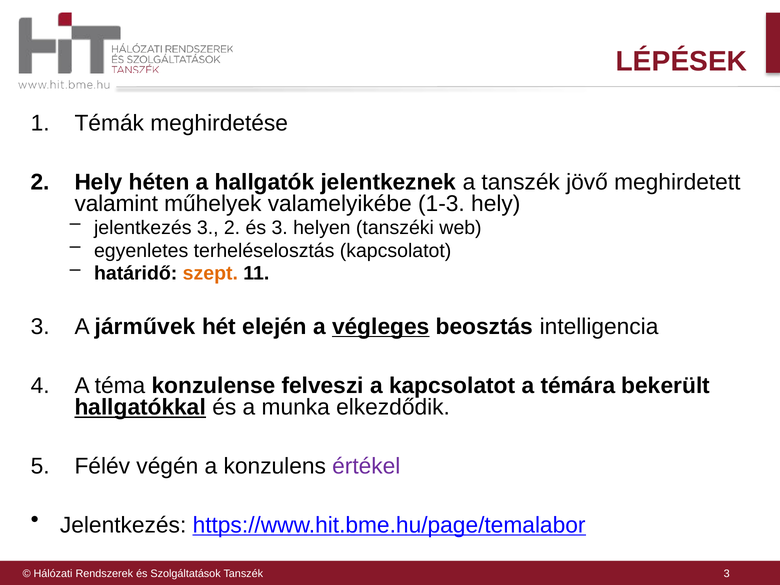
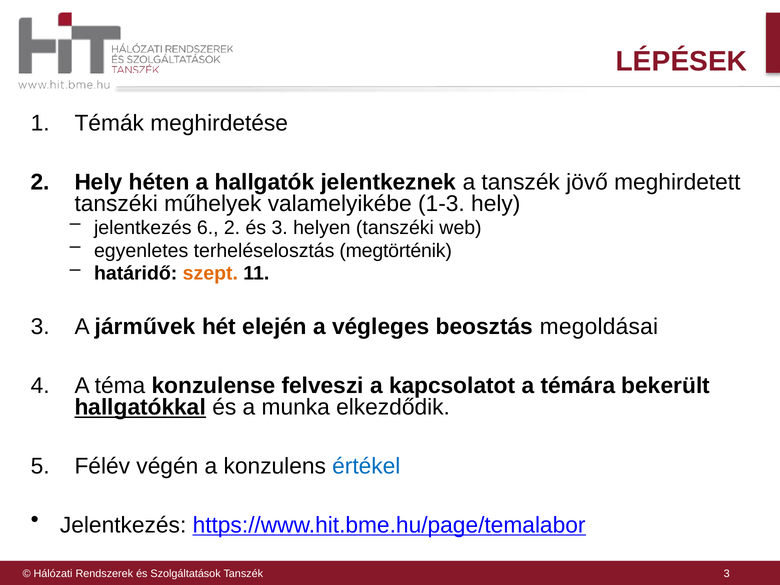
valamint at (116, 204): valamint -> tanszéki
jelentkezés 3: 3 -> 6
terheléselosztás kapcsolatot: kapcsolatot -> megtörténik
végleges underline: present -> none
intelligencia: intelligencia -> megoldásai
értékel colour: purple -> blue
